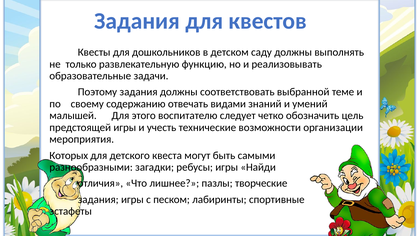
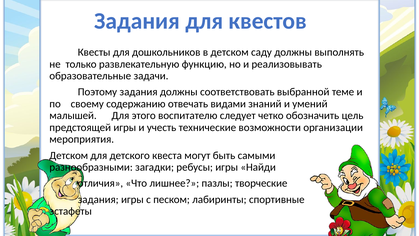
Которых at (69, 155): Которых -> Детском
